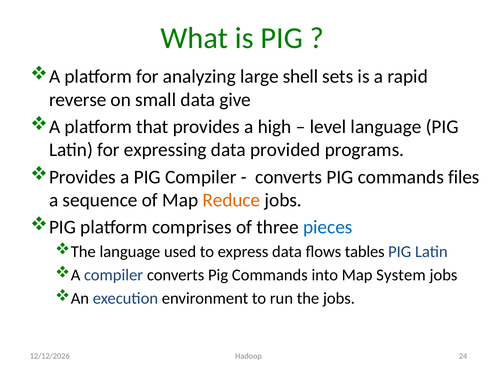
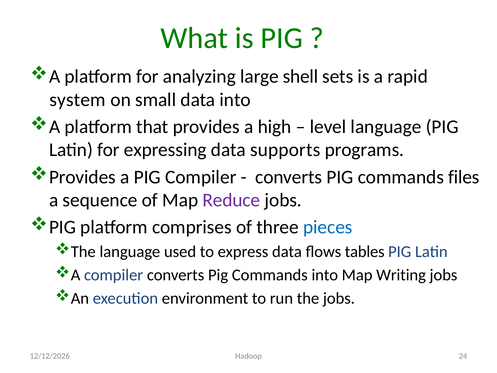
reverse: reverse -> system
data give: give -> into
provided: provided -> supports
Reduce colour: orange -> purple
System: System -> Writing
